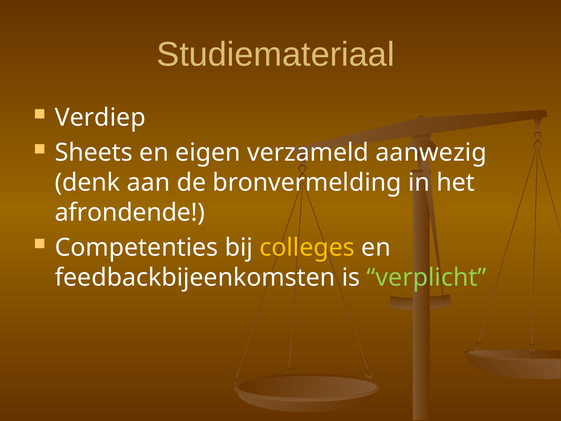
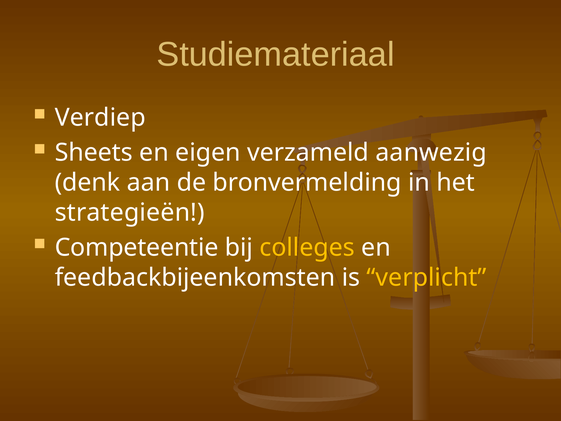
afrondende: afrondende -> strategieën
Competenties: Competenties -> Competeentie
verplicht colour: light green -> yellow
